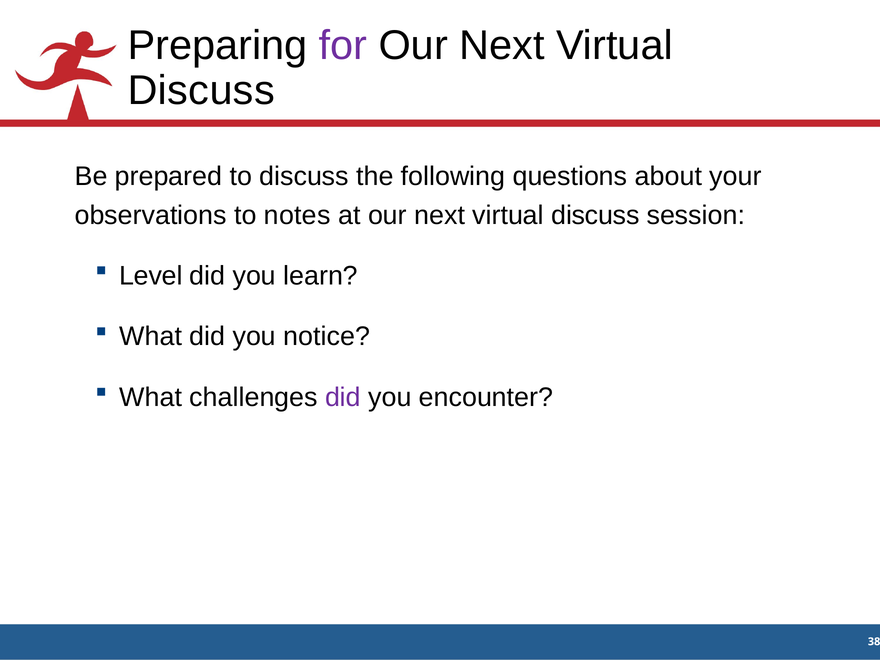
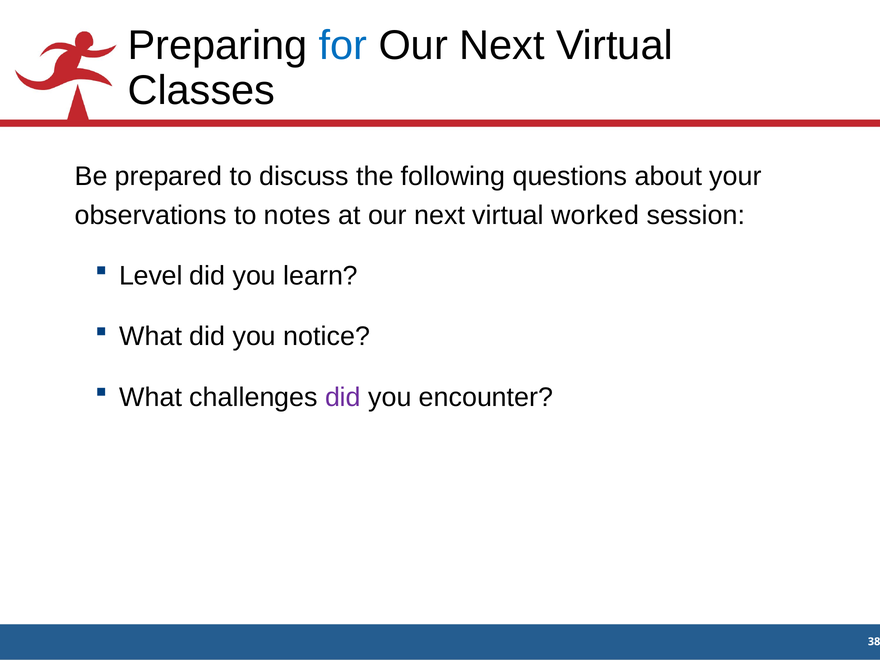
for colour: purple -> blue
Discuss at (201, 90): Discuss -> Classes
discuss at (595, 215): discuss -> worked
